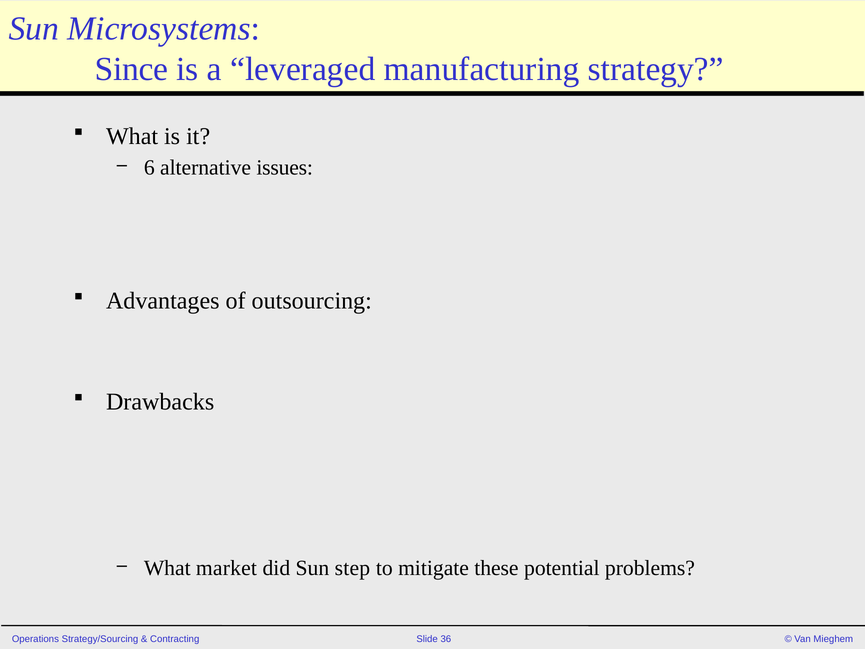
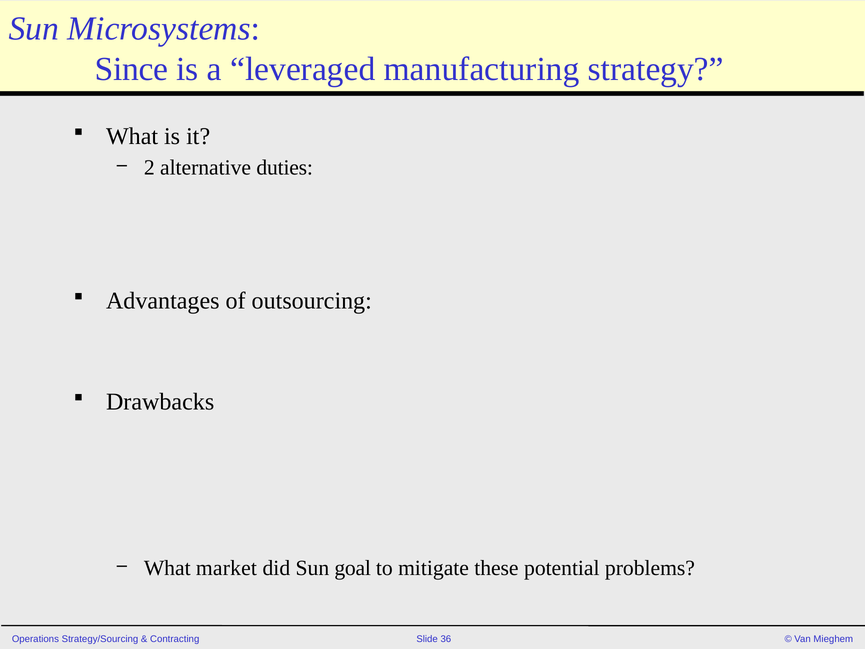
6: 6 -> 2
issues: issues -> duties
step: step -> goal
